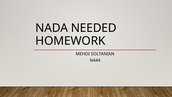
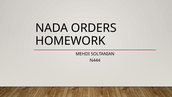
NEEDED: NEEDED -> ORDERS
